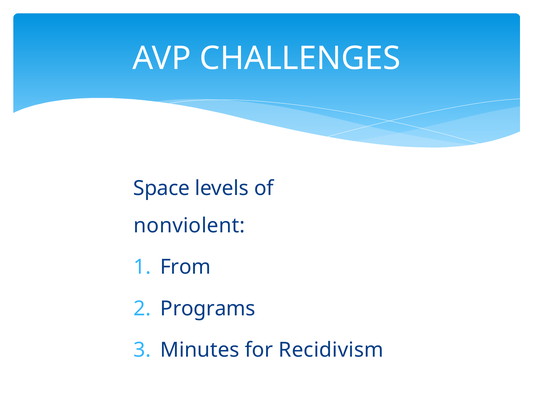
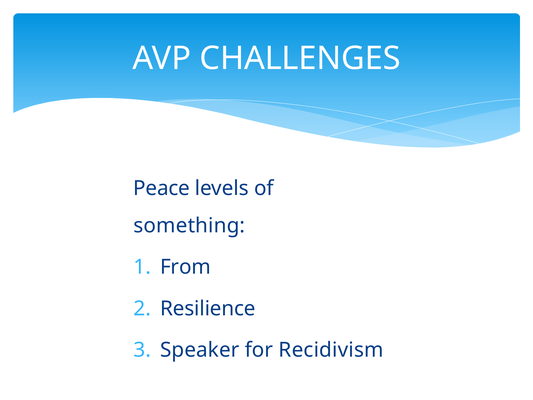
Space: Space -> Peace
nonviolent: nonviolent -> something
Programs: Programs -> Resilience
Minutes: Minutes -> Speaker
